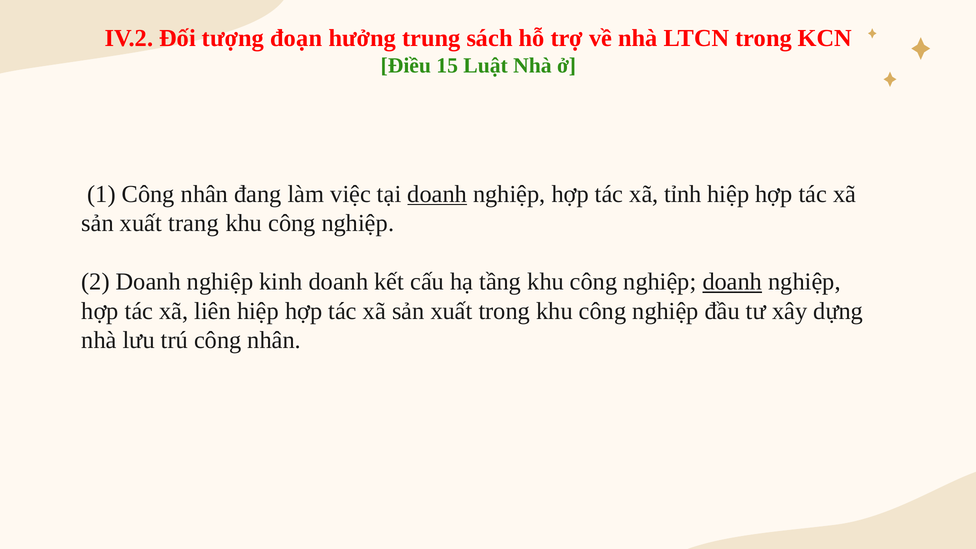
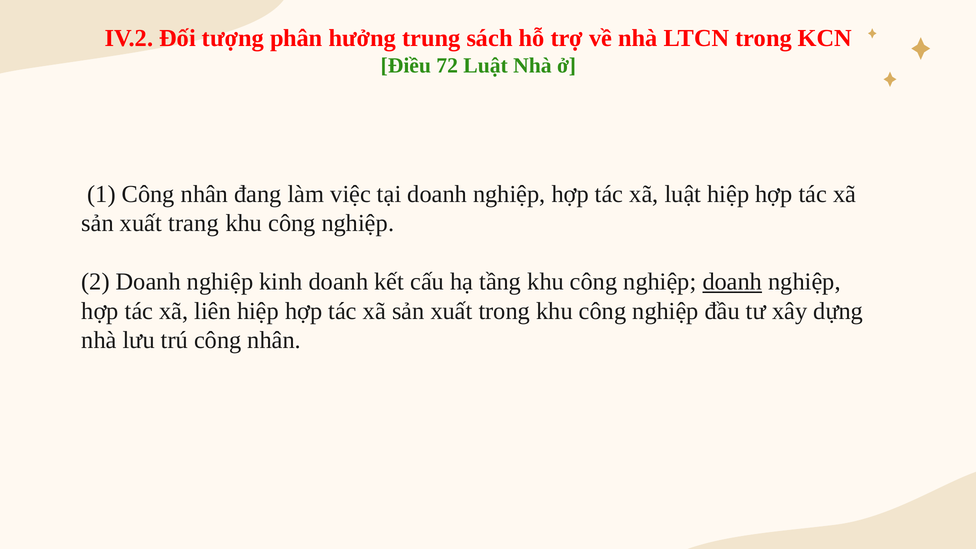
đoạn: đoạn -> phân
15: 15 -> 72
doanh at (437, 194) underline: present -> none
xã tỉnh: tỉnh -> luật
